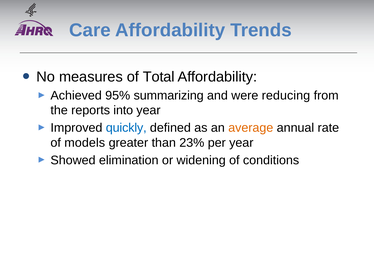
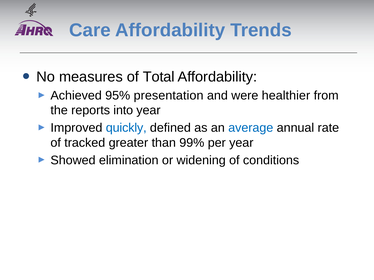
summarizing: summarizing -> presentation
reducing: reducing -> healthier
average colour: orange -> blue
models: models -> tracked
23%: 23% -> 99%
